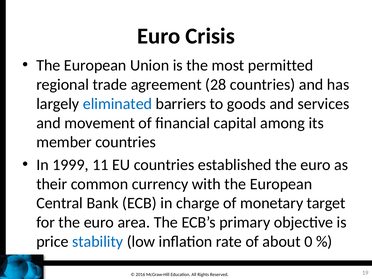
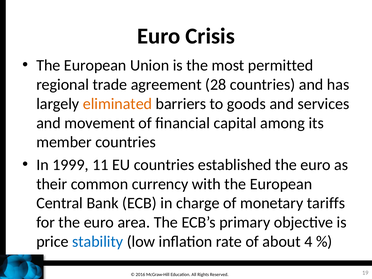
eliminated colour: blue -> orange
target: target -> tariffs
0: 0 -> 4
